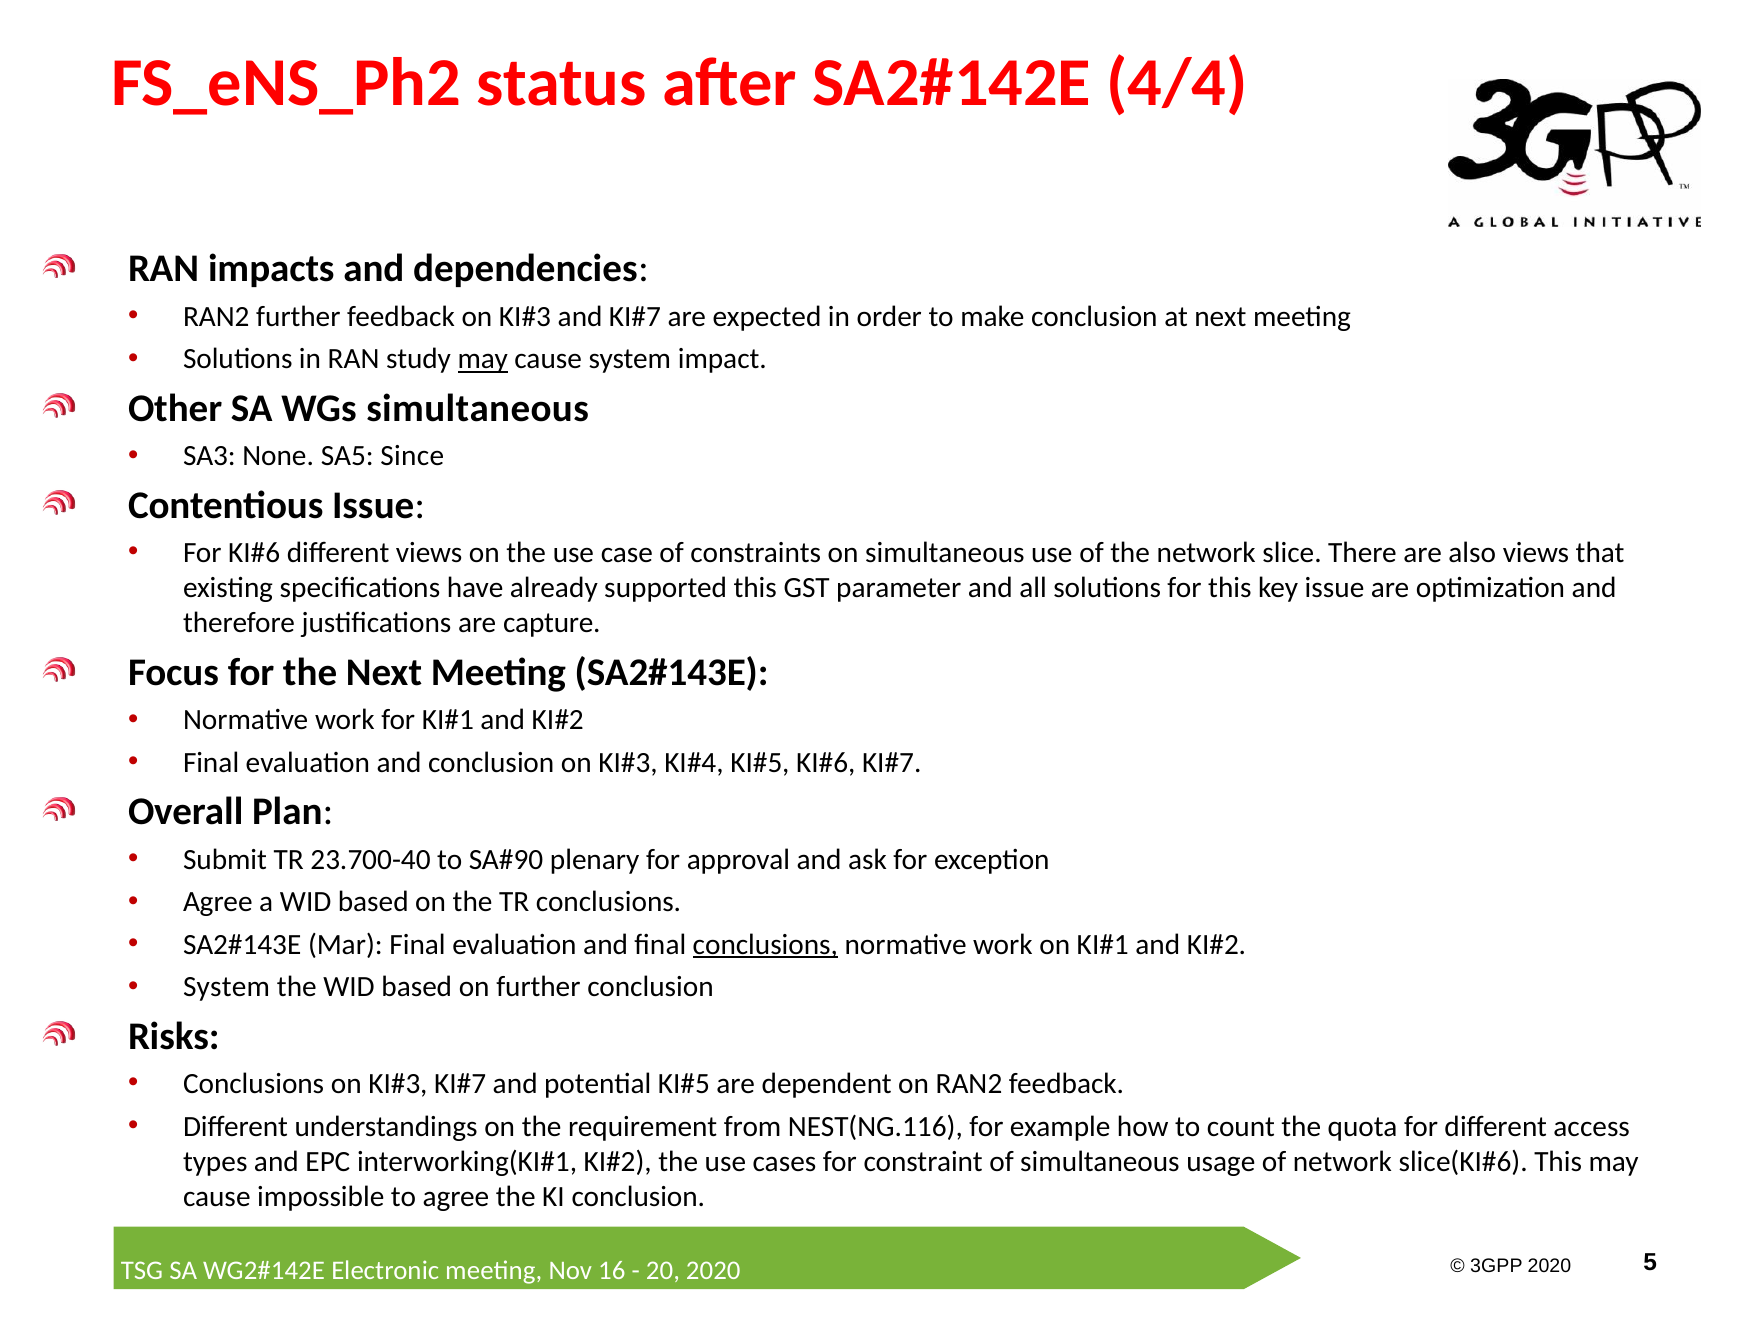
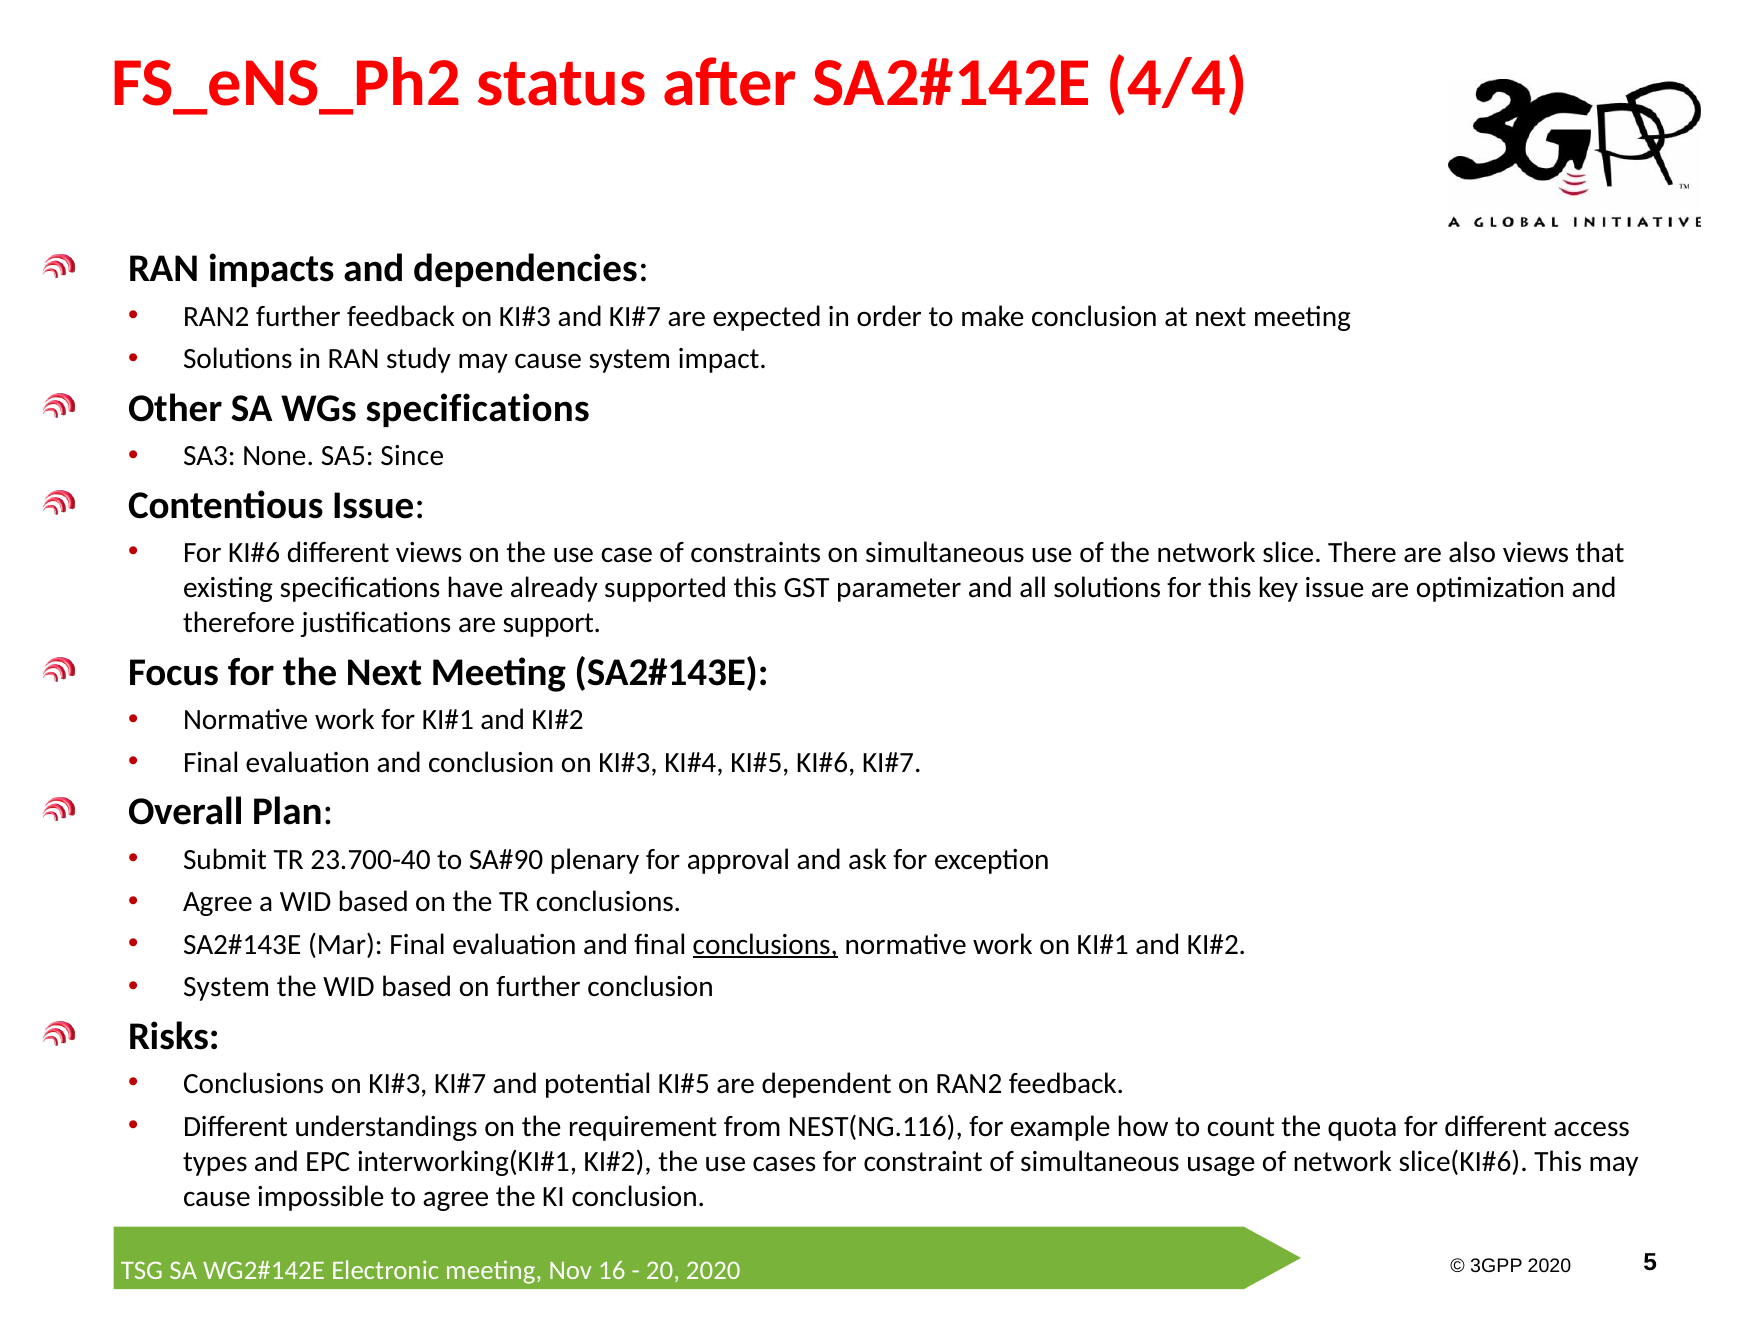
may at (483, 359) underline: present -> none
WGs simultaneous: simultaneous -> specifications
capture: capture -> support
